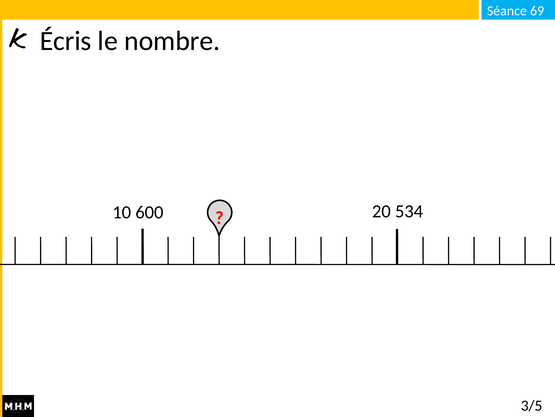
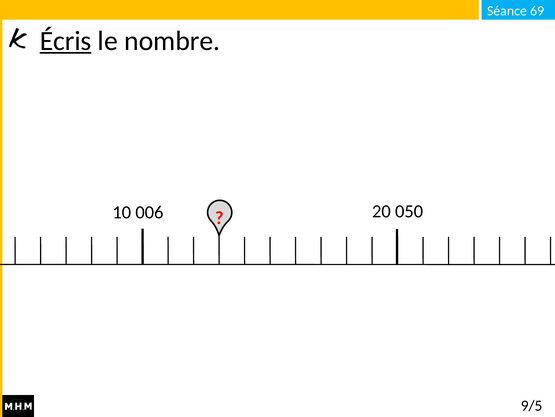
Écris underline: none -> present
600: 600 -> 006
534: 534 -> 050
3/5: 3/5 -> 9/5
